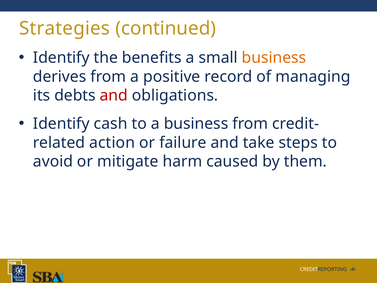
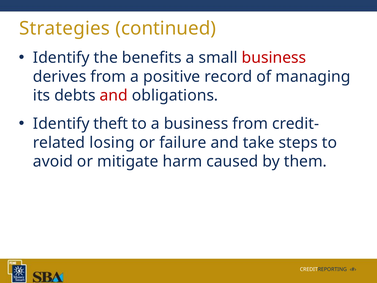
business at (274, 58) colour: orange -> red
cash: cash -> theft
action: action -> losing
